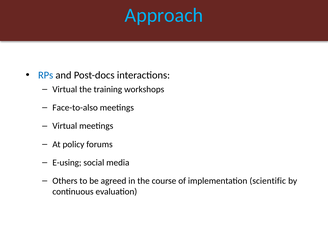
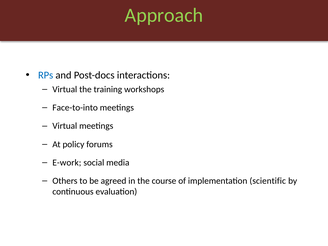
Approach colour: light blue -> light green
Face-to-also: Face-to-also -> Face-to-into
E-using: E-using -> E-work
